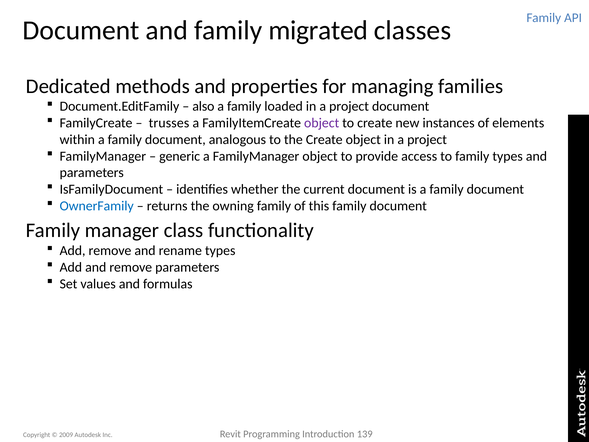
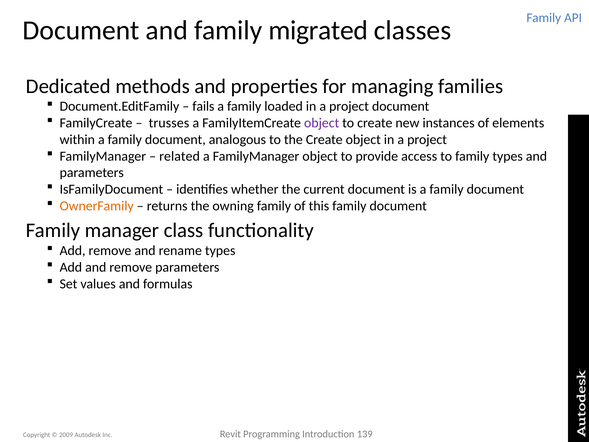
also: also -> fails
generic: generic -> related
OwnerFamily colour: blue -> orange
